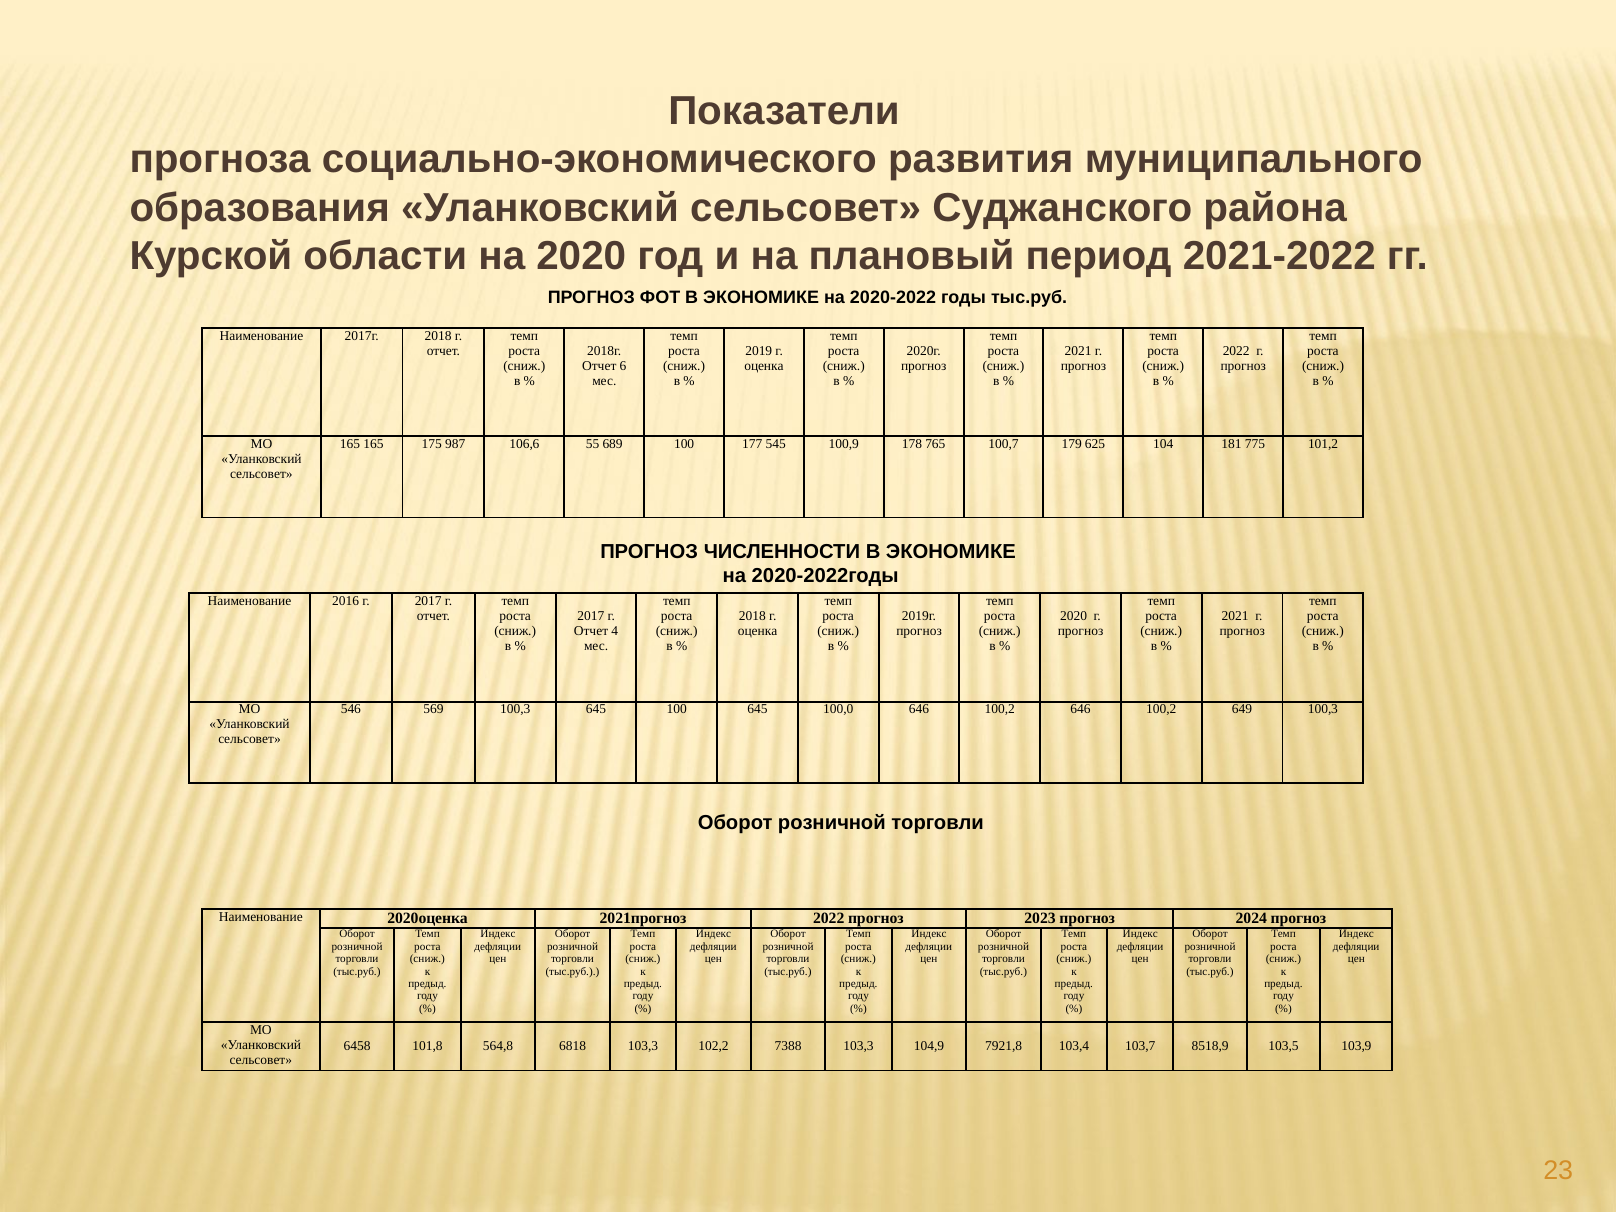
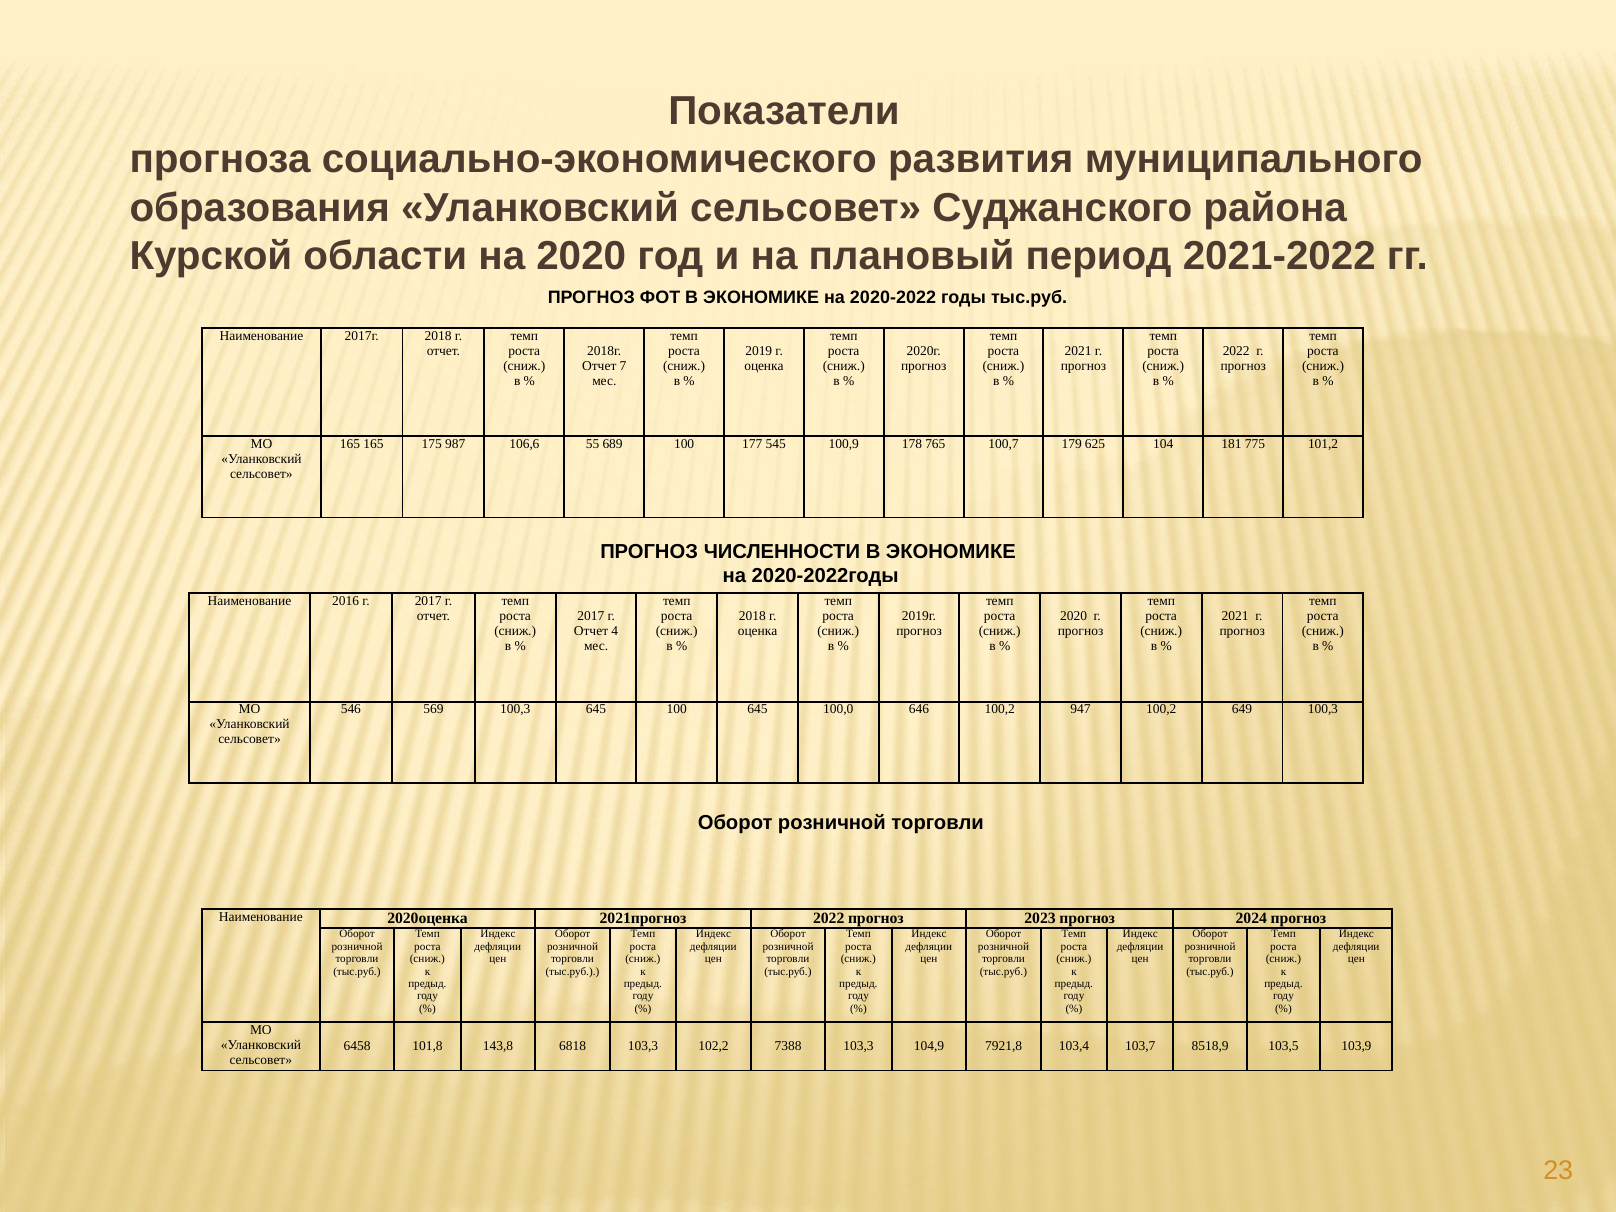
6: 6 -> 7
100,2 646: 646 -> 947
564,8: 564,8 -> 143,8
